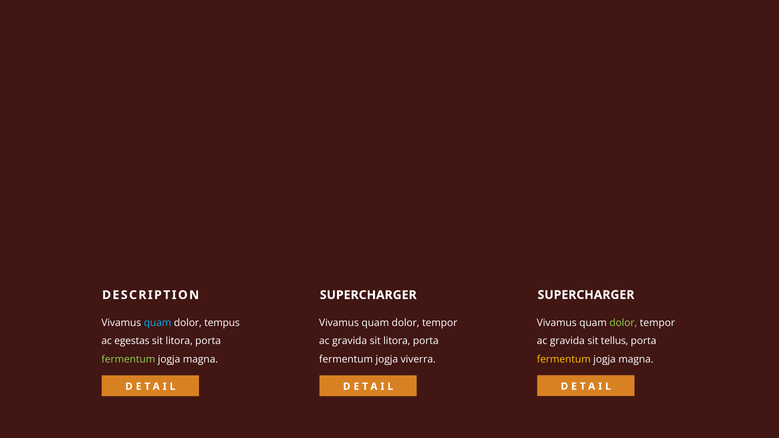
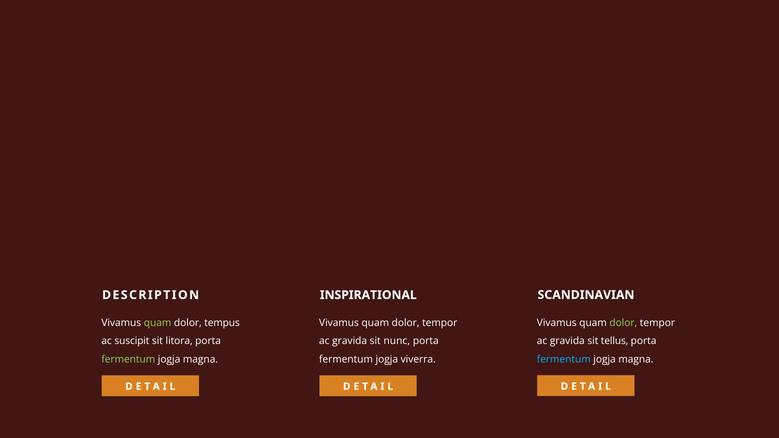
SUPERCHARGER at (586, 295): SUPERCHARGER -> SCANDINAVIAN
SUPERCHARGER at (368, 295): SUPERCHARGER -> INSPIRATIONAL
quam at (158, 323) colour: light blue -> light green
egestas: egestas -> suscipit
gravida sit litora: litora -> nunc
fermentum at (564, 359) colour: yellow -> light blue
